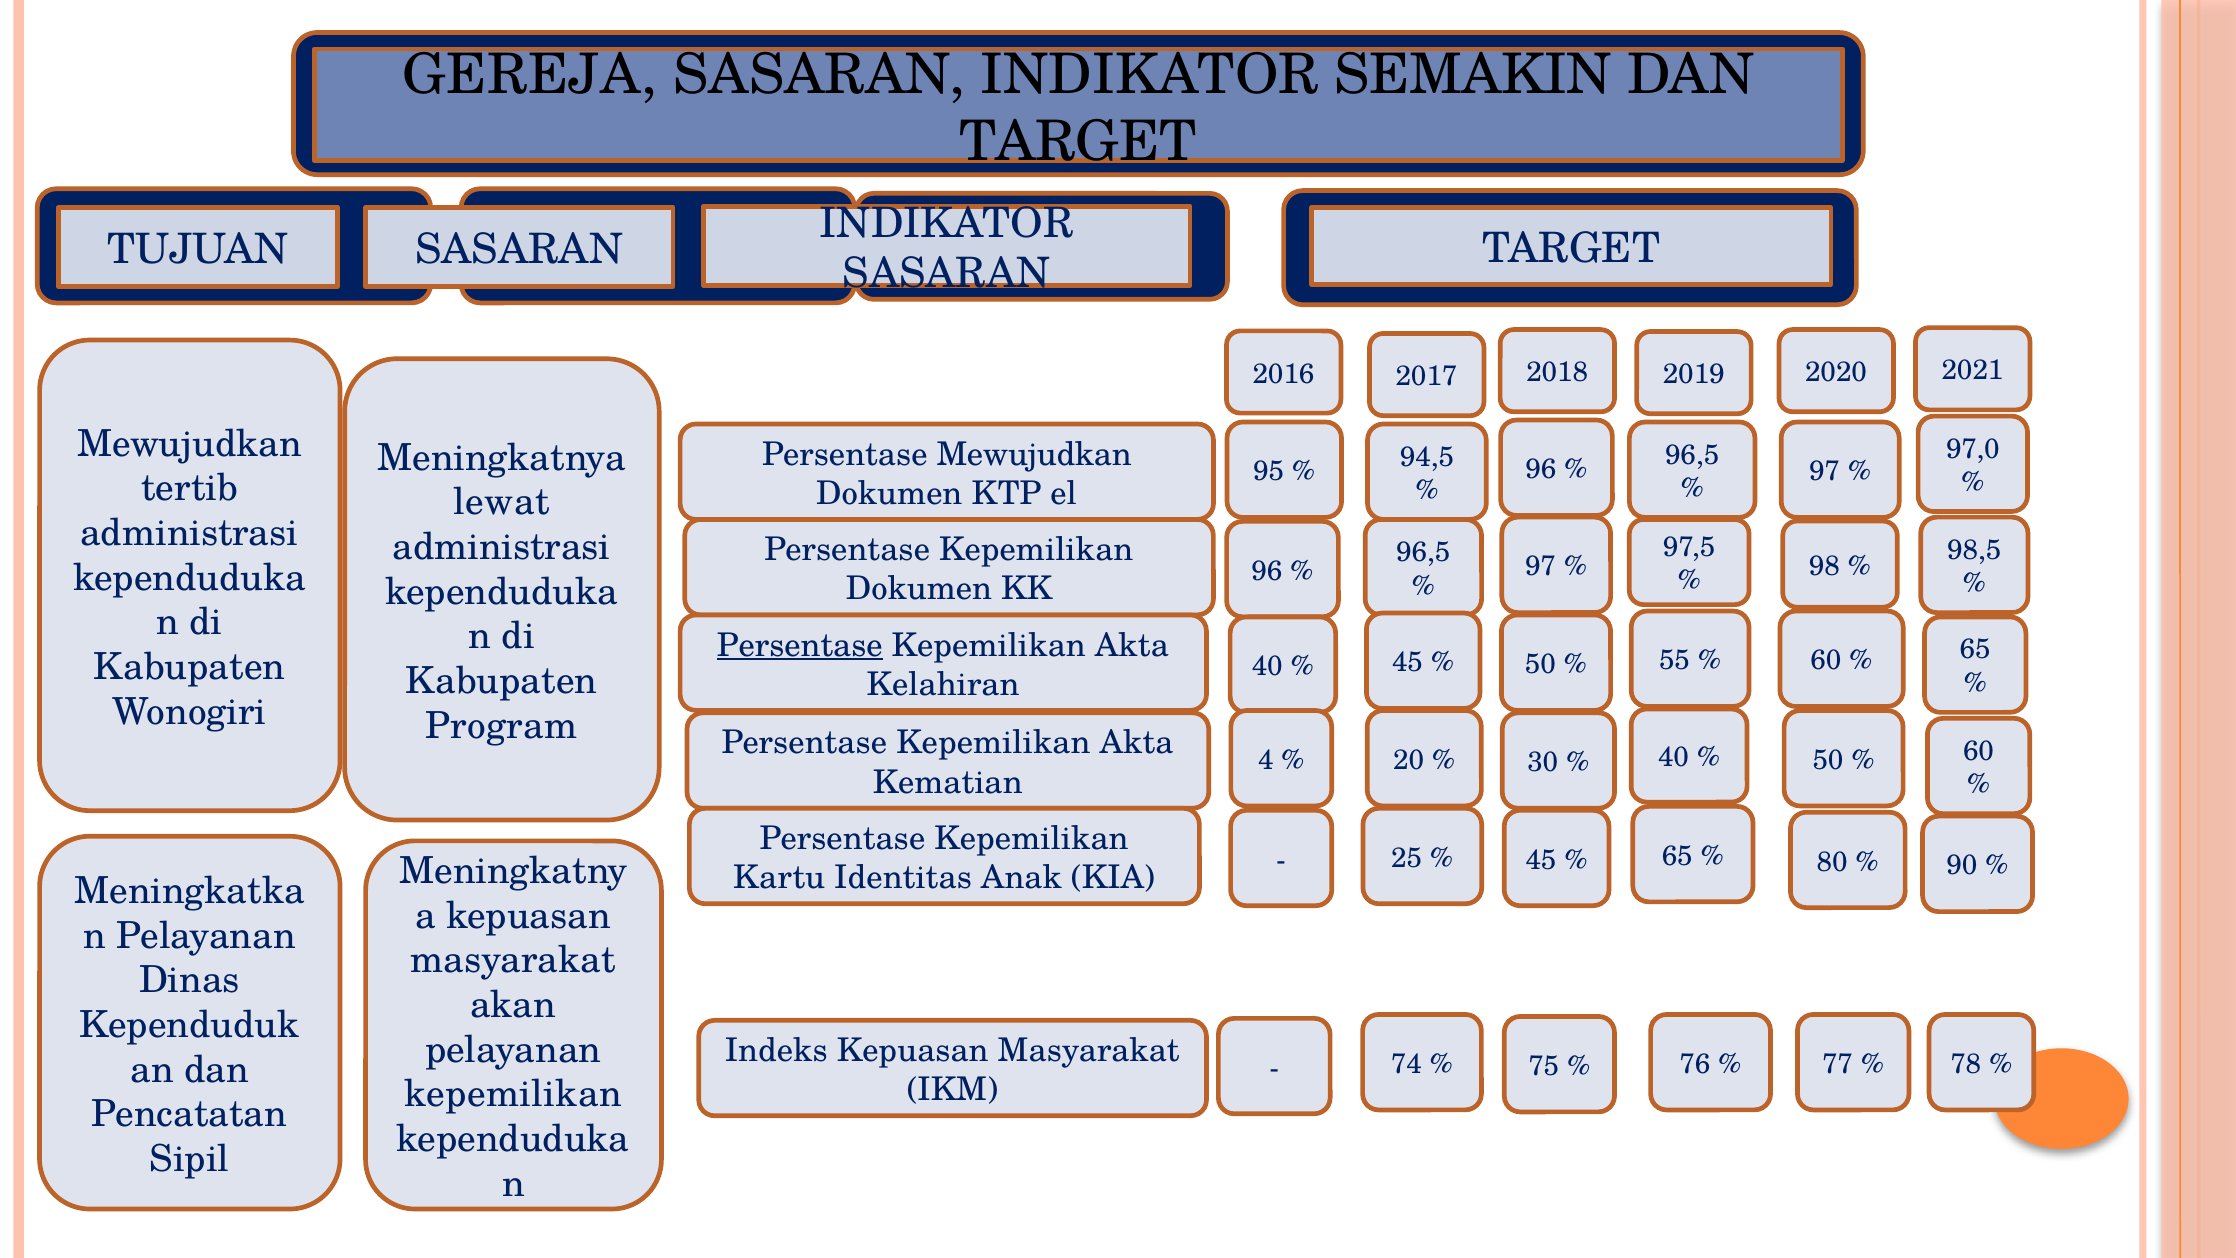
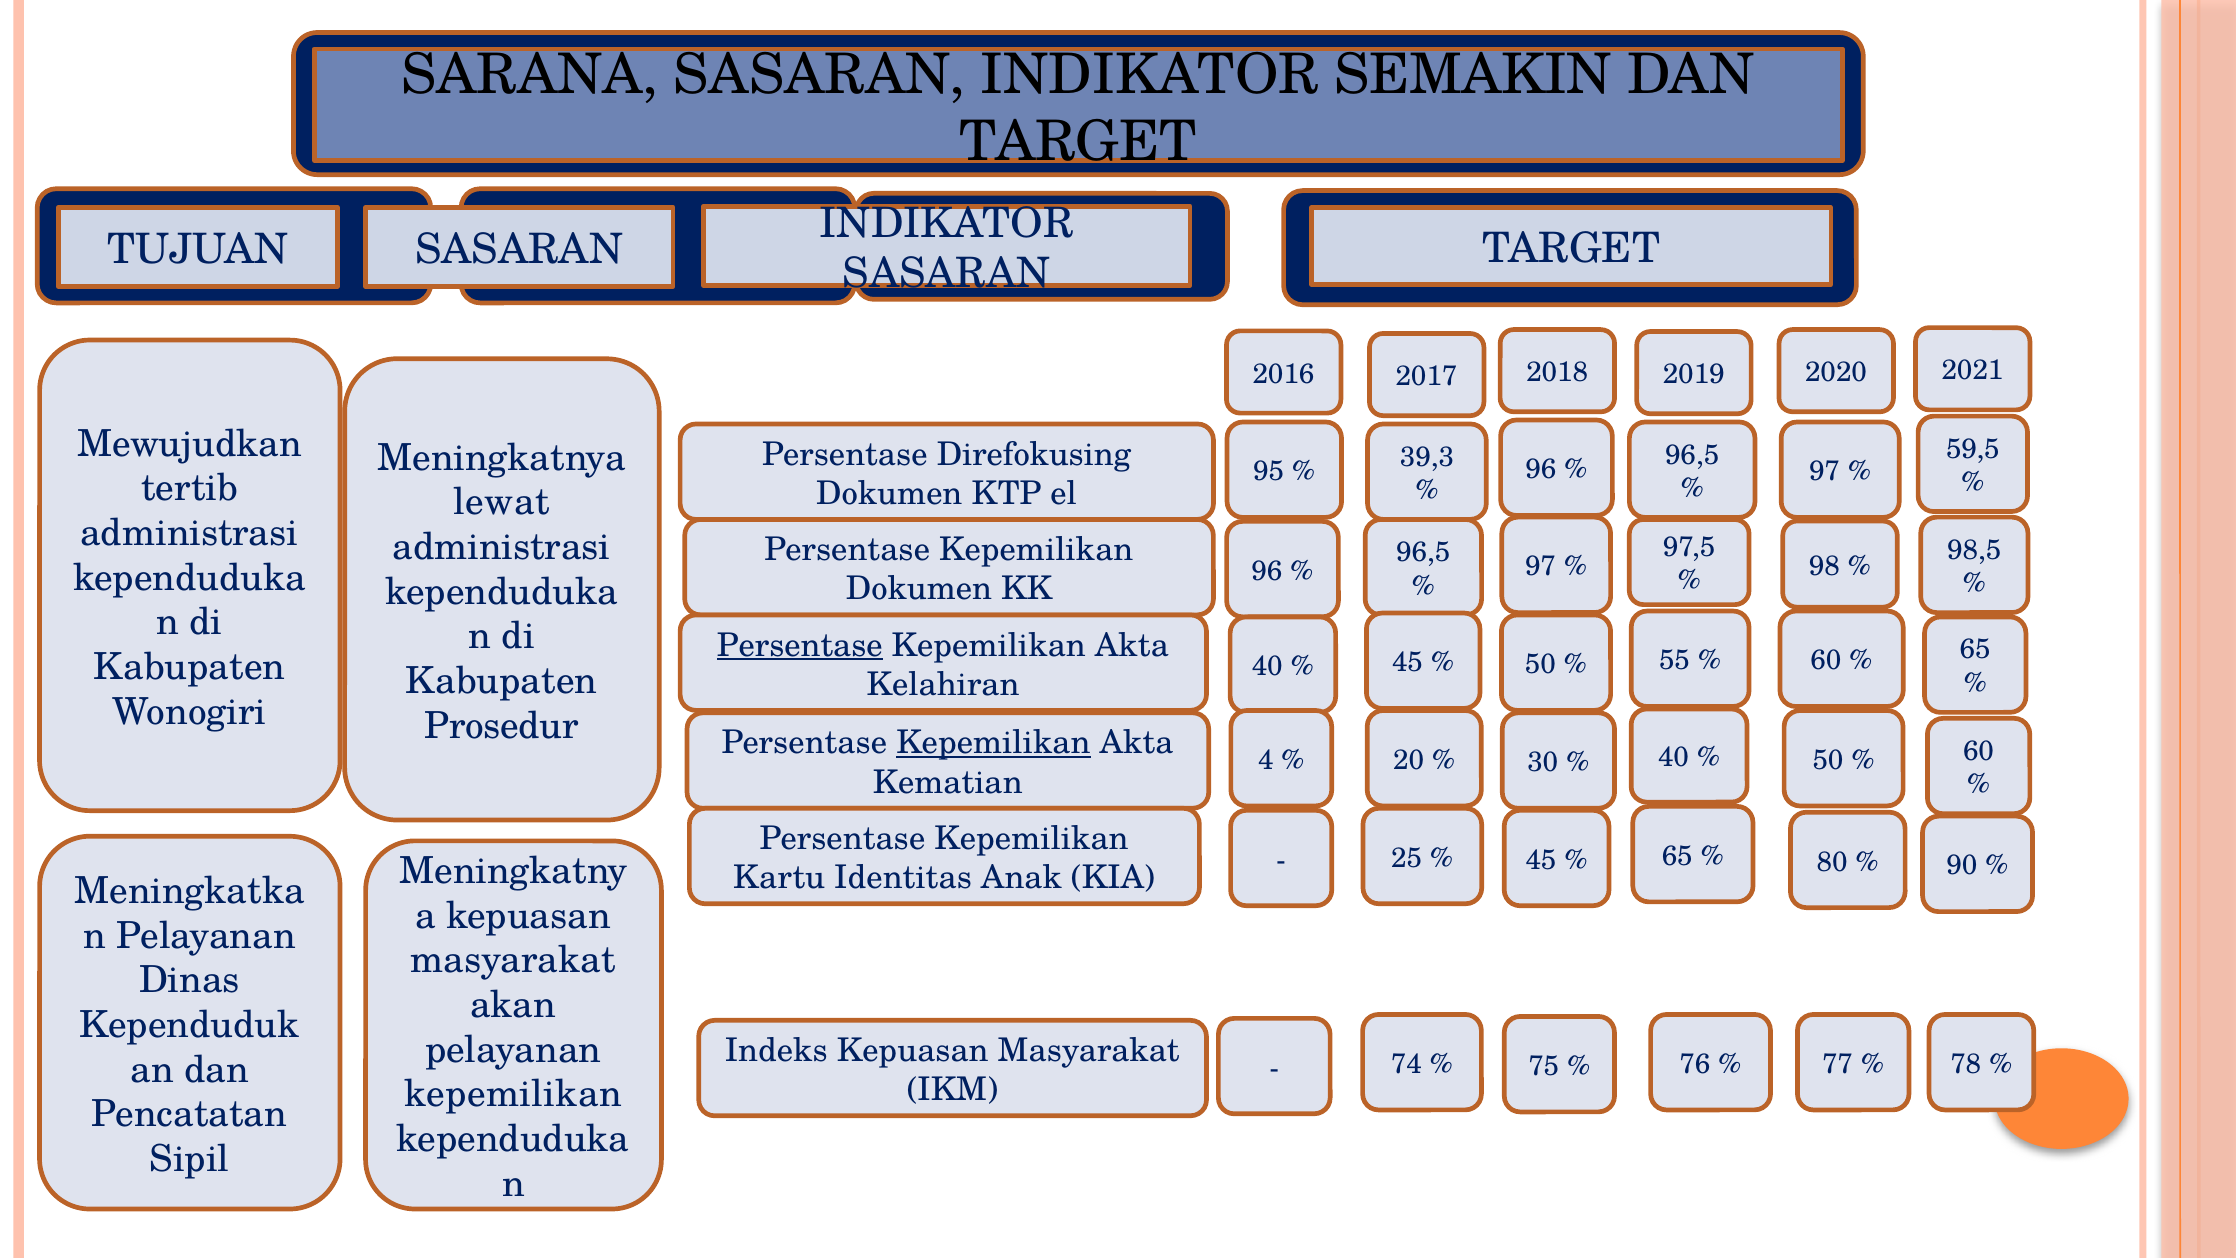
GEREJA: GEREJA -> SARANA
97,0: 97,0 -> 59,5
Persentase Mewujudkan: Mewujudkan -> Direfokusing
94,5: 94,5 -> 39,3
Program: Program -> Prosedur
Kepemilikan at (993, 743) underline: none -> present
